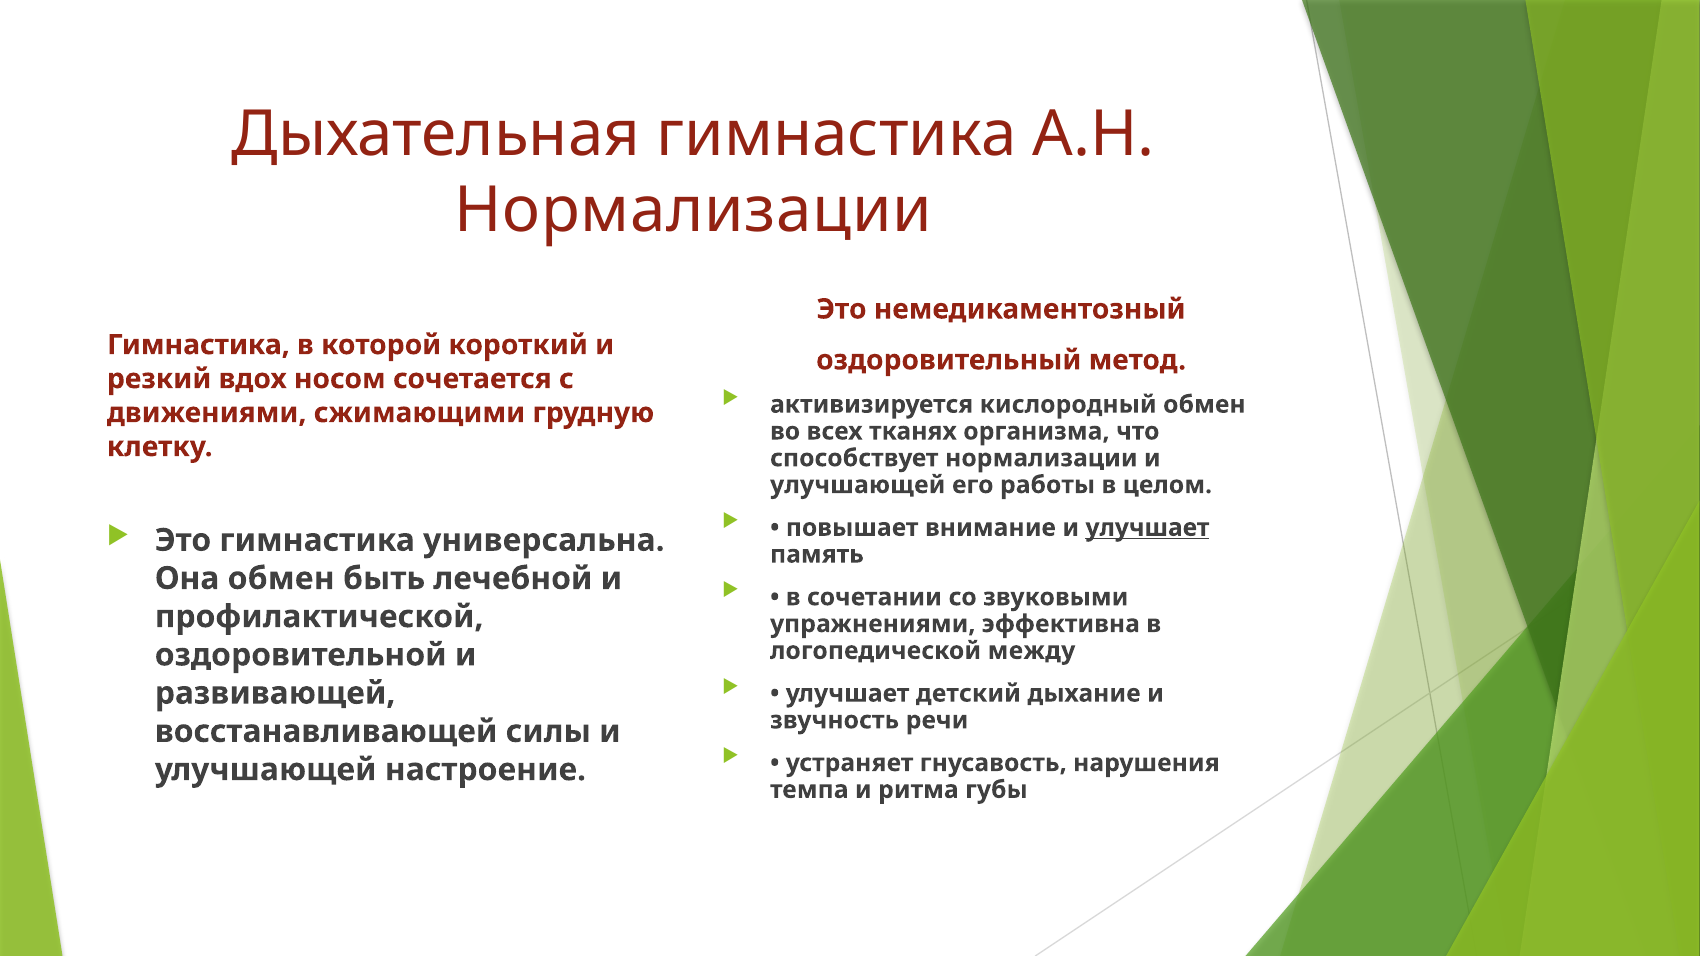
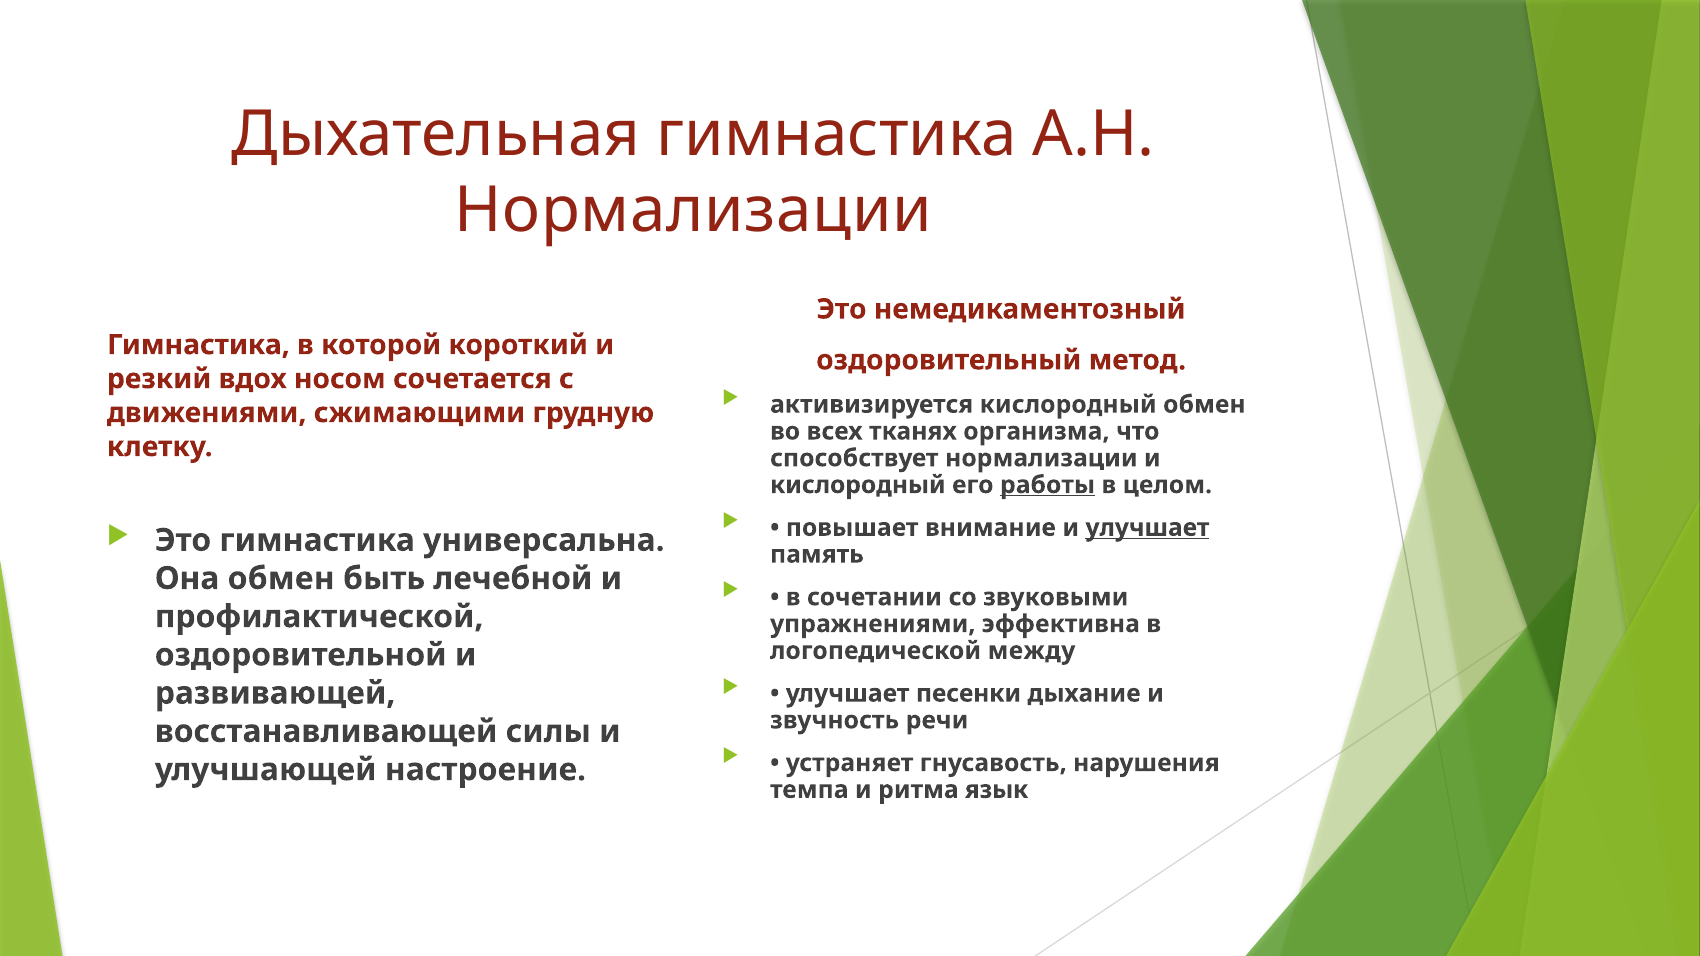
улучшающей at (858, 485): улучшающей -> кислородный
работы underline: none -> present
детский: детский -> песенки
губы: губы -> язык
